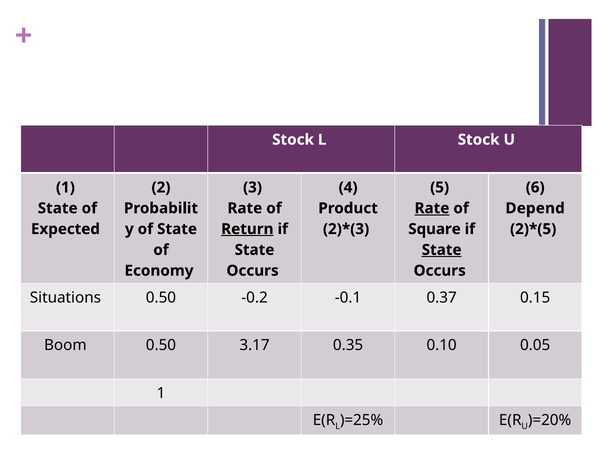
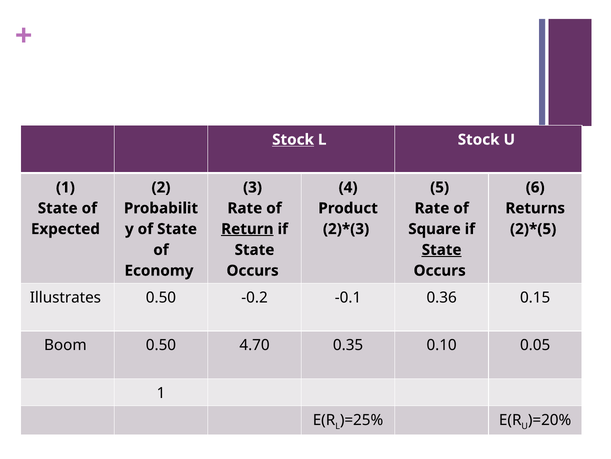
Stock at (293, 139) underline: none -> present
Rate at (432, 208) underline: present -> none
Depend: Depend -> Returns
Situations: Situations -> Illustrates
0.37: 0.37 -> 0.36
3.17: 3.17 -> 4.70
